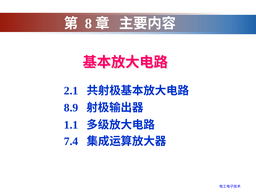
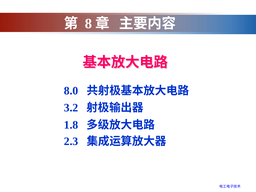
2.1: 2.1 -> 8.0
8.9: 8.9 -> 3.2
1.1: 1.1 -> 1.8
7.4: 7.4 -> 2.3
